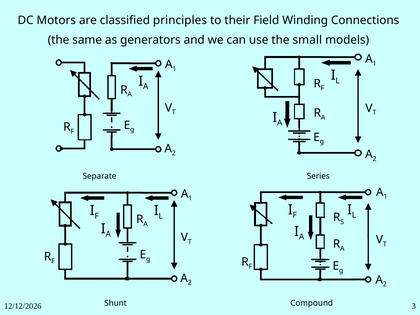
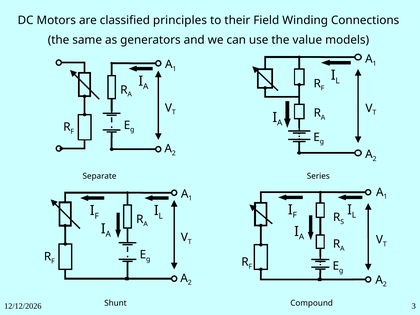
small: small -> value
